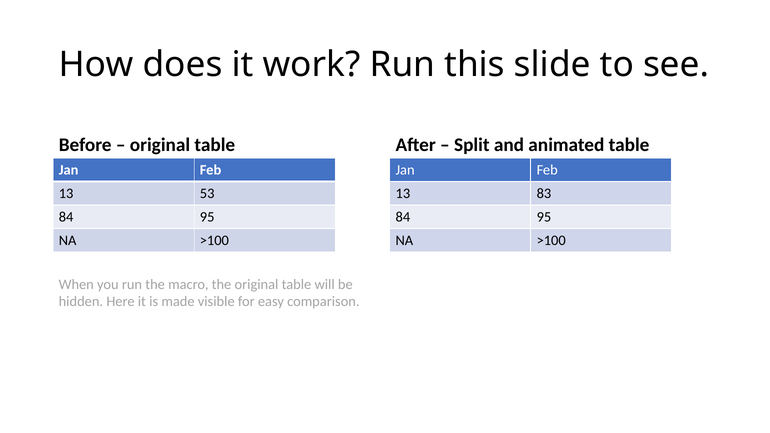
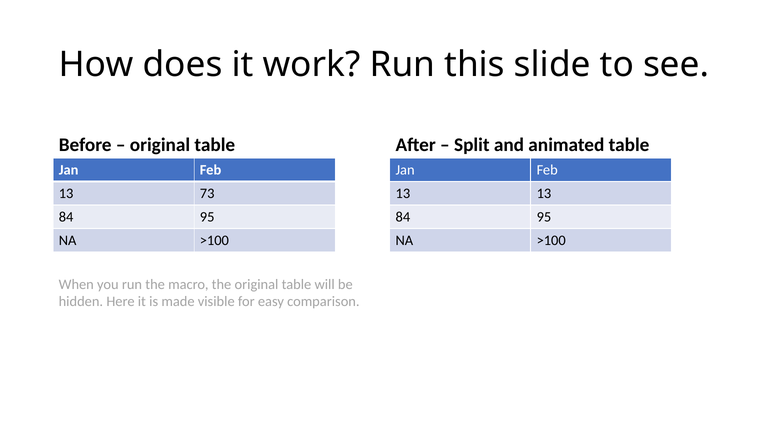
53: 53 -> 73
13 83: 83 -> 13
